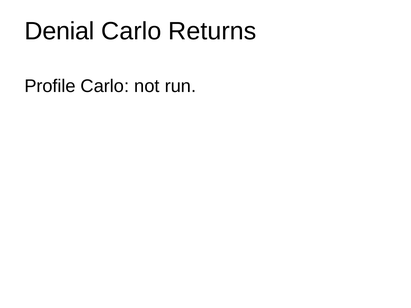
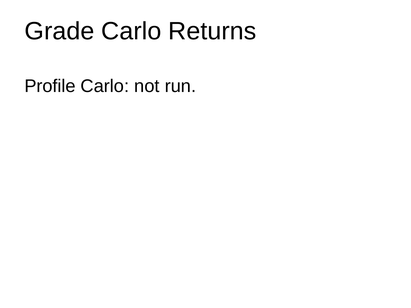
Denial: Denial -> Grade
